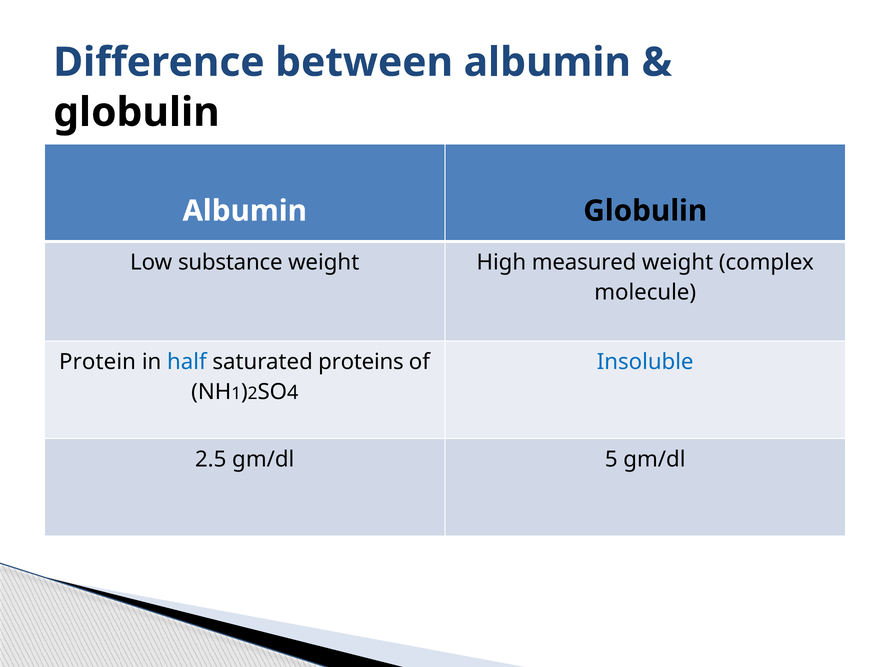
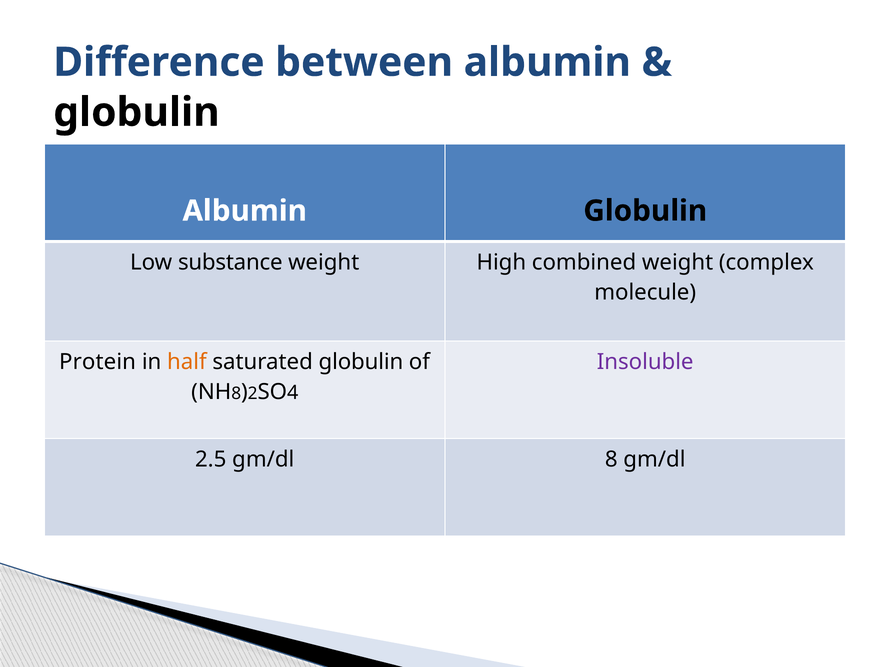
measured: measured -> combined
half colour: blue -> orange
saturated proteins: proteins -> globulin
Insoluble colour: blue -> purple
1 at (236, 394): 1 -> 8
gm/dl 5: 5 -> 8
